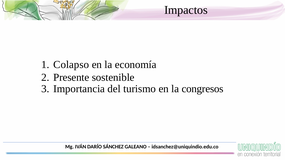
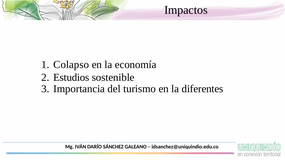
Presente: Presente -> Estudios
congresos: congresos -> diferentes
